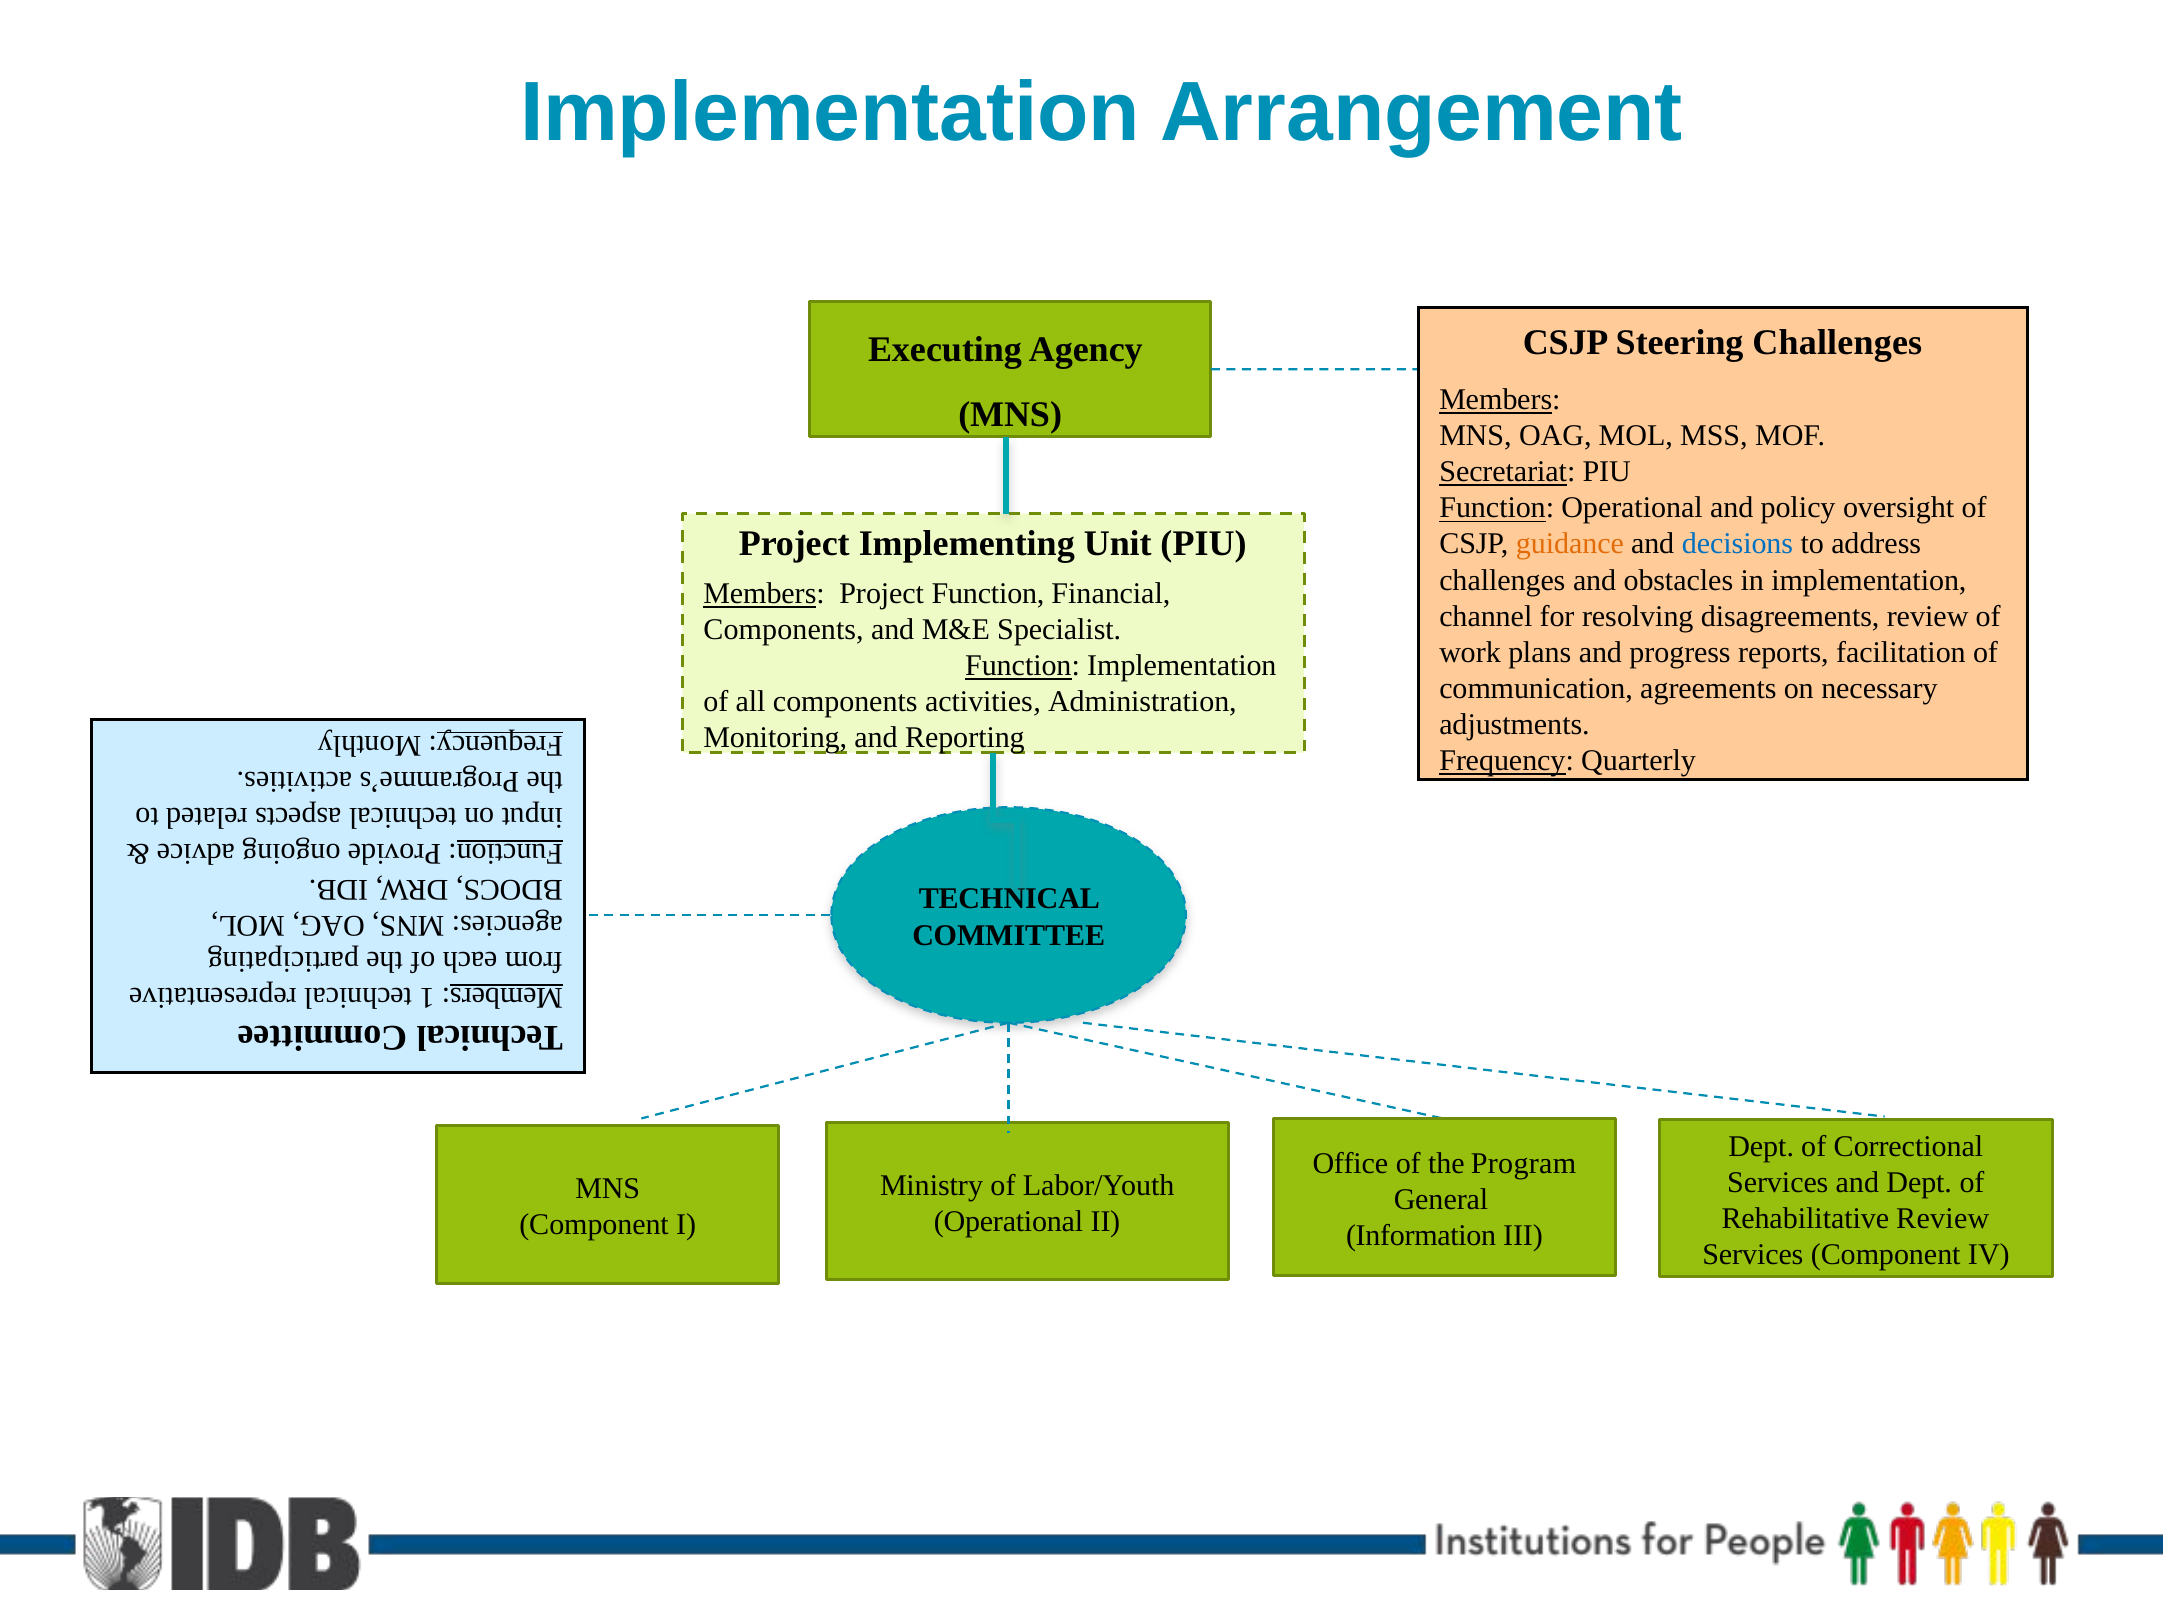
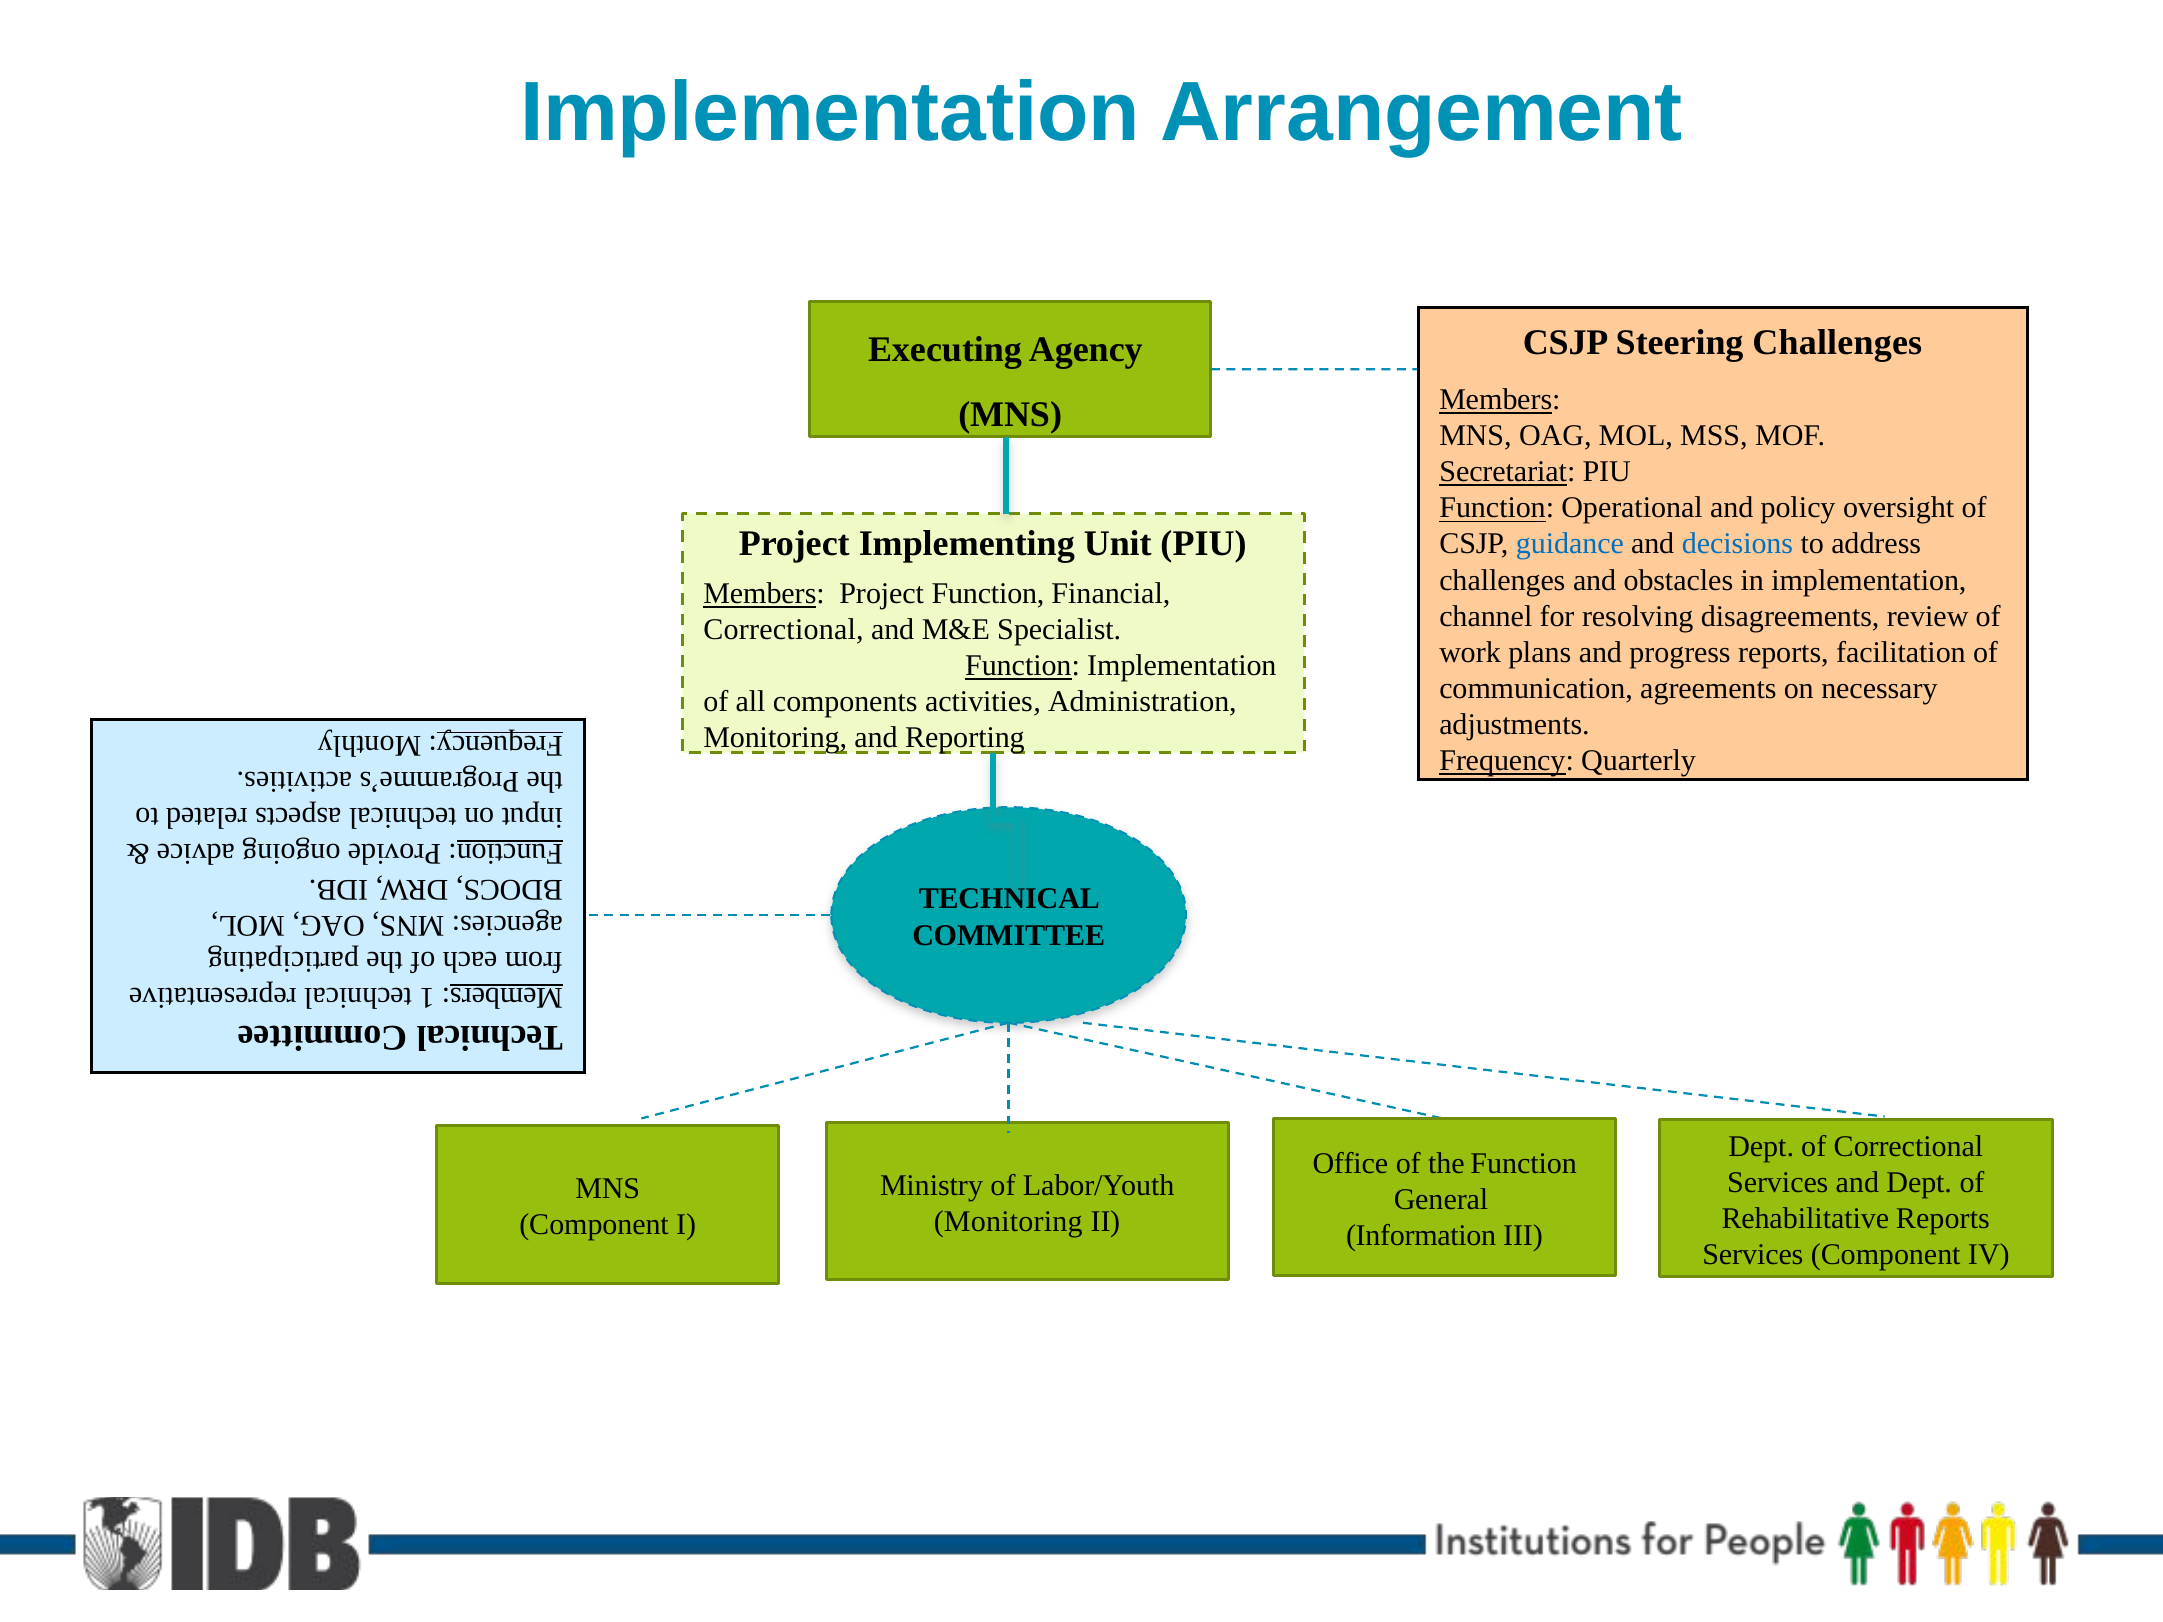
guidance colour: orange -> blue
Components at (784, 630): Components -> Correctional
the Program: Program -> Function
Rehabilitative Review: Review -> Reports
Operational at (1008, 1221): Operational -> Monitoring
